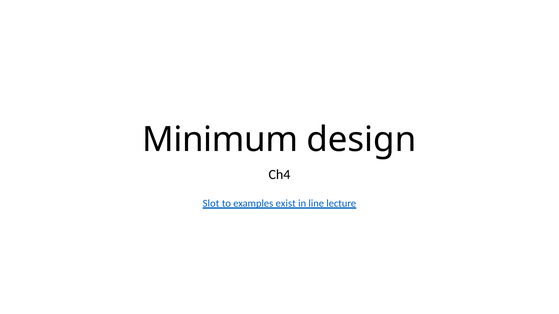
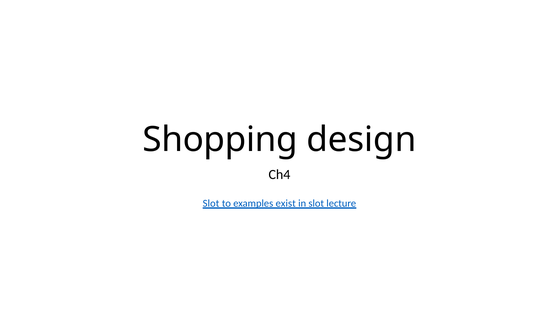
Minimum: Minimum -> Shopping
in line: line -> slot
